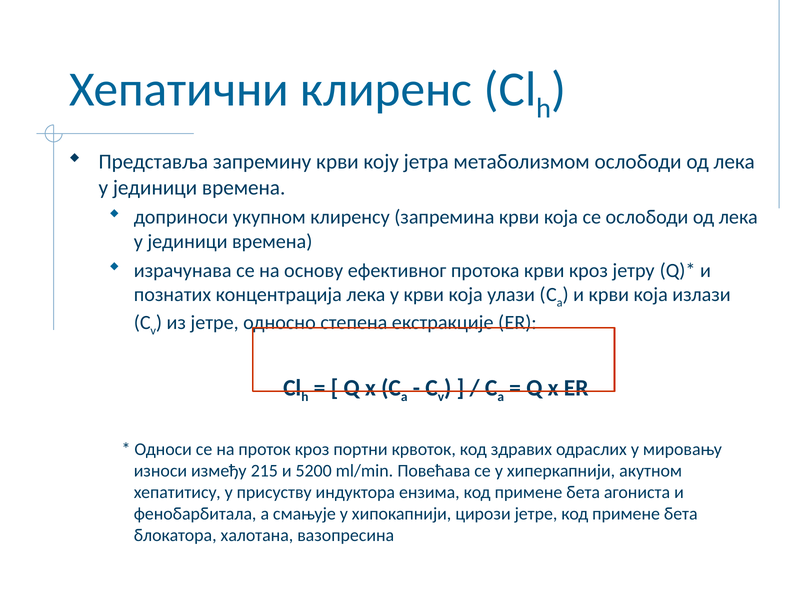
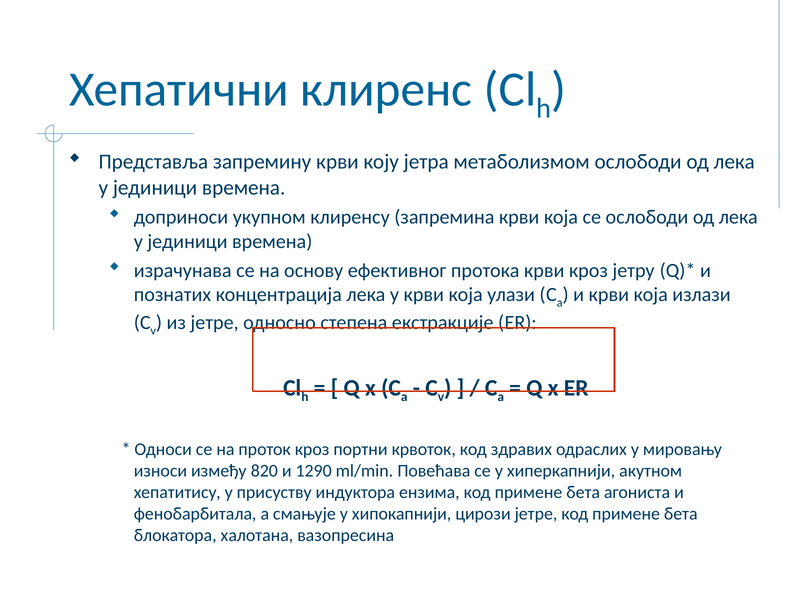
215: 215 -> 820
5200: 5200 -> 1290
